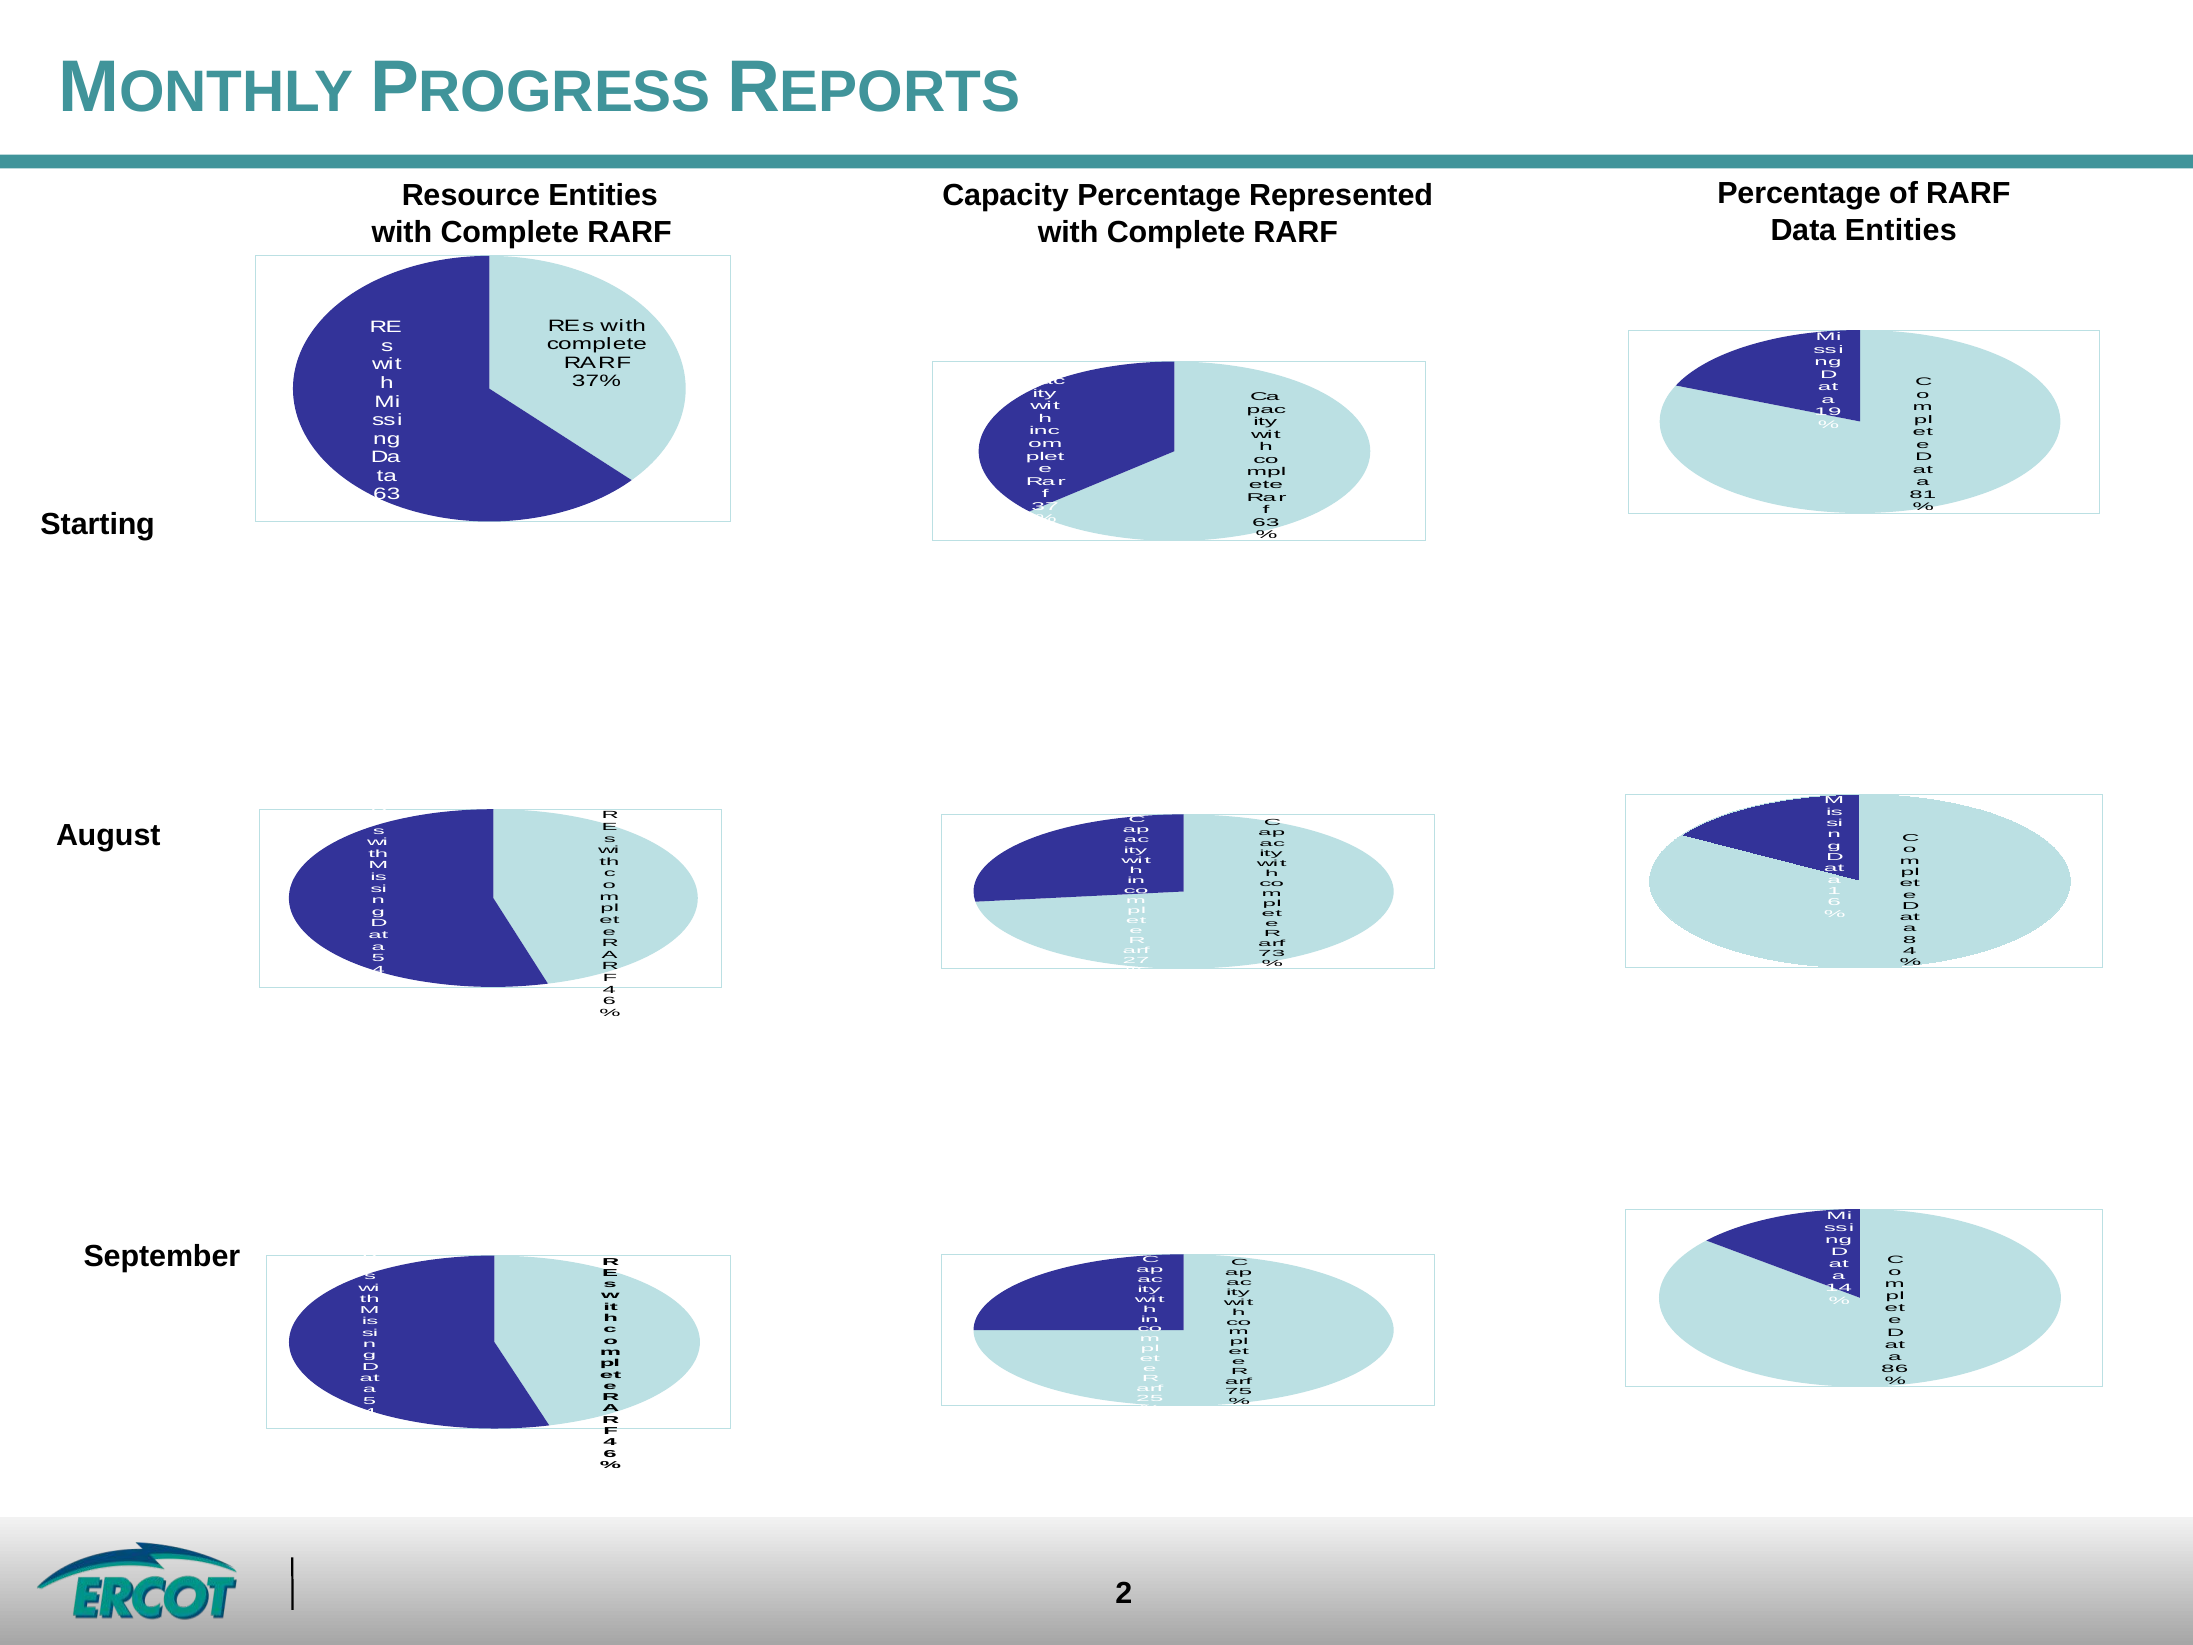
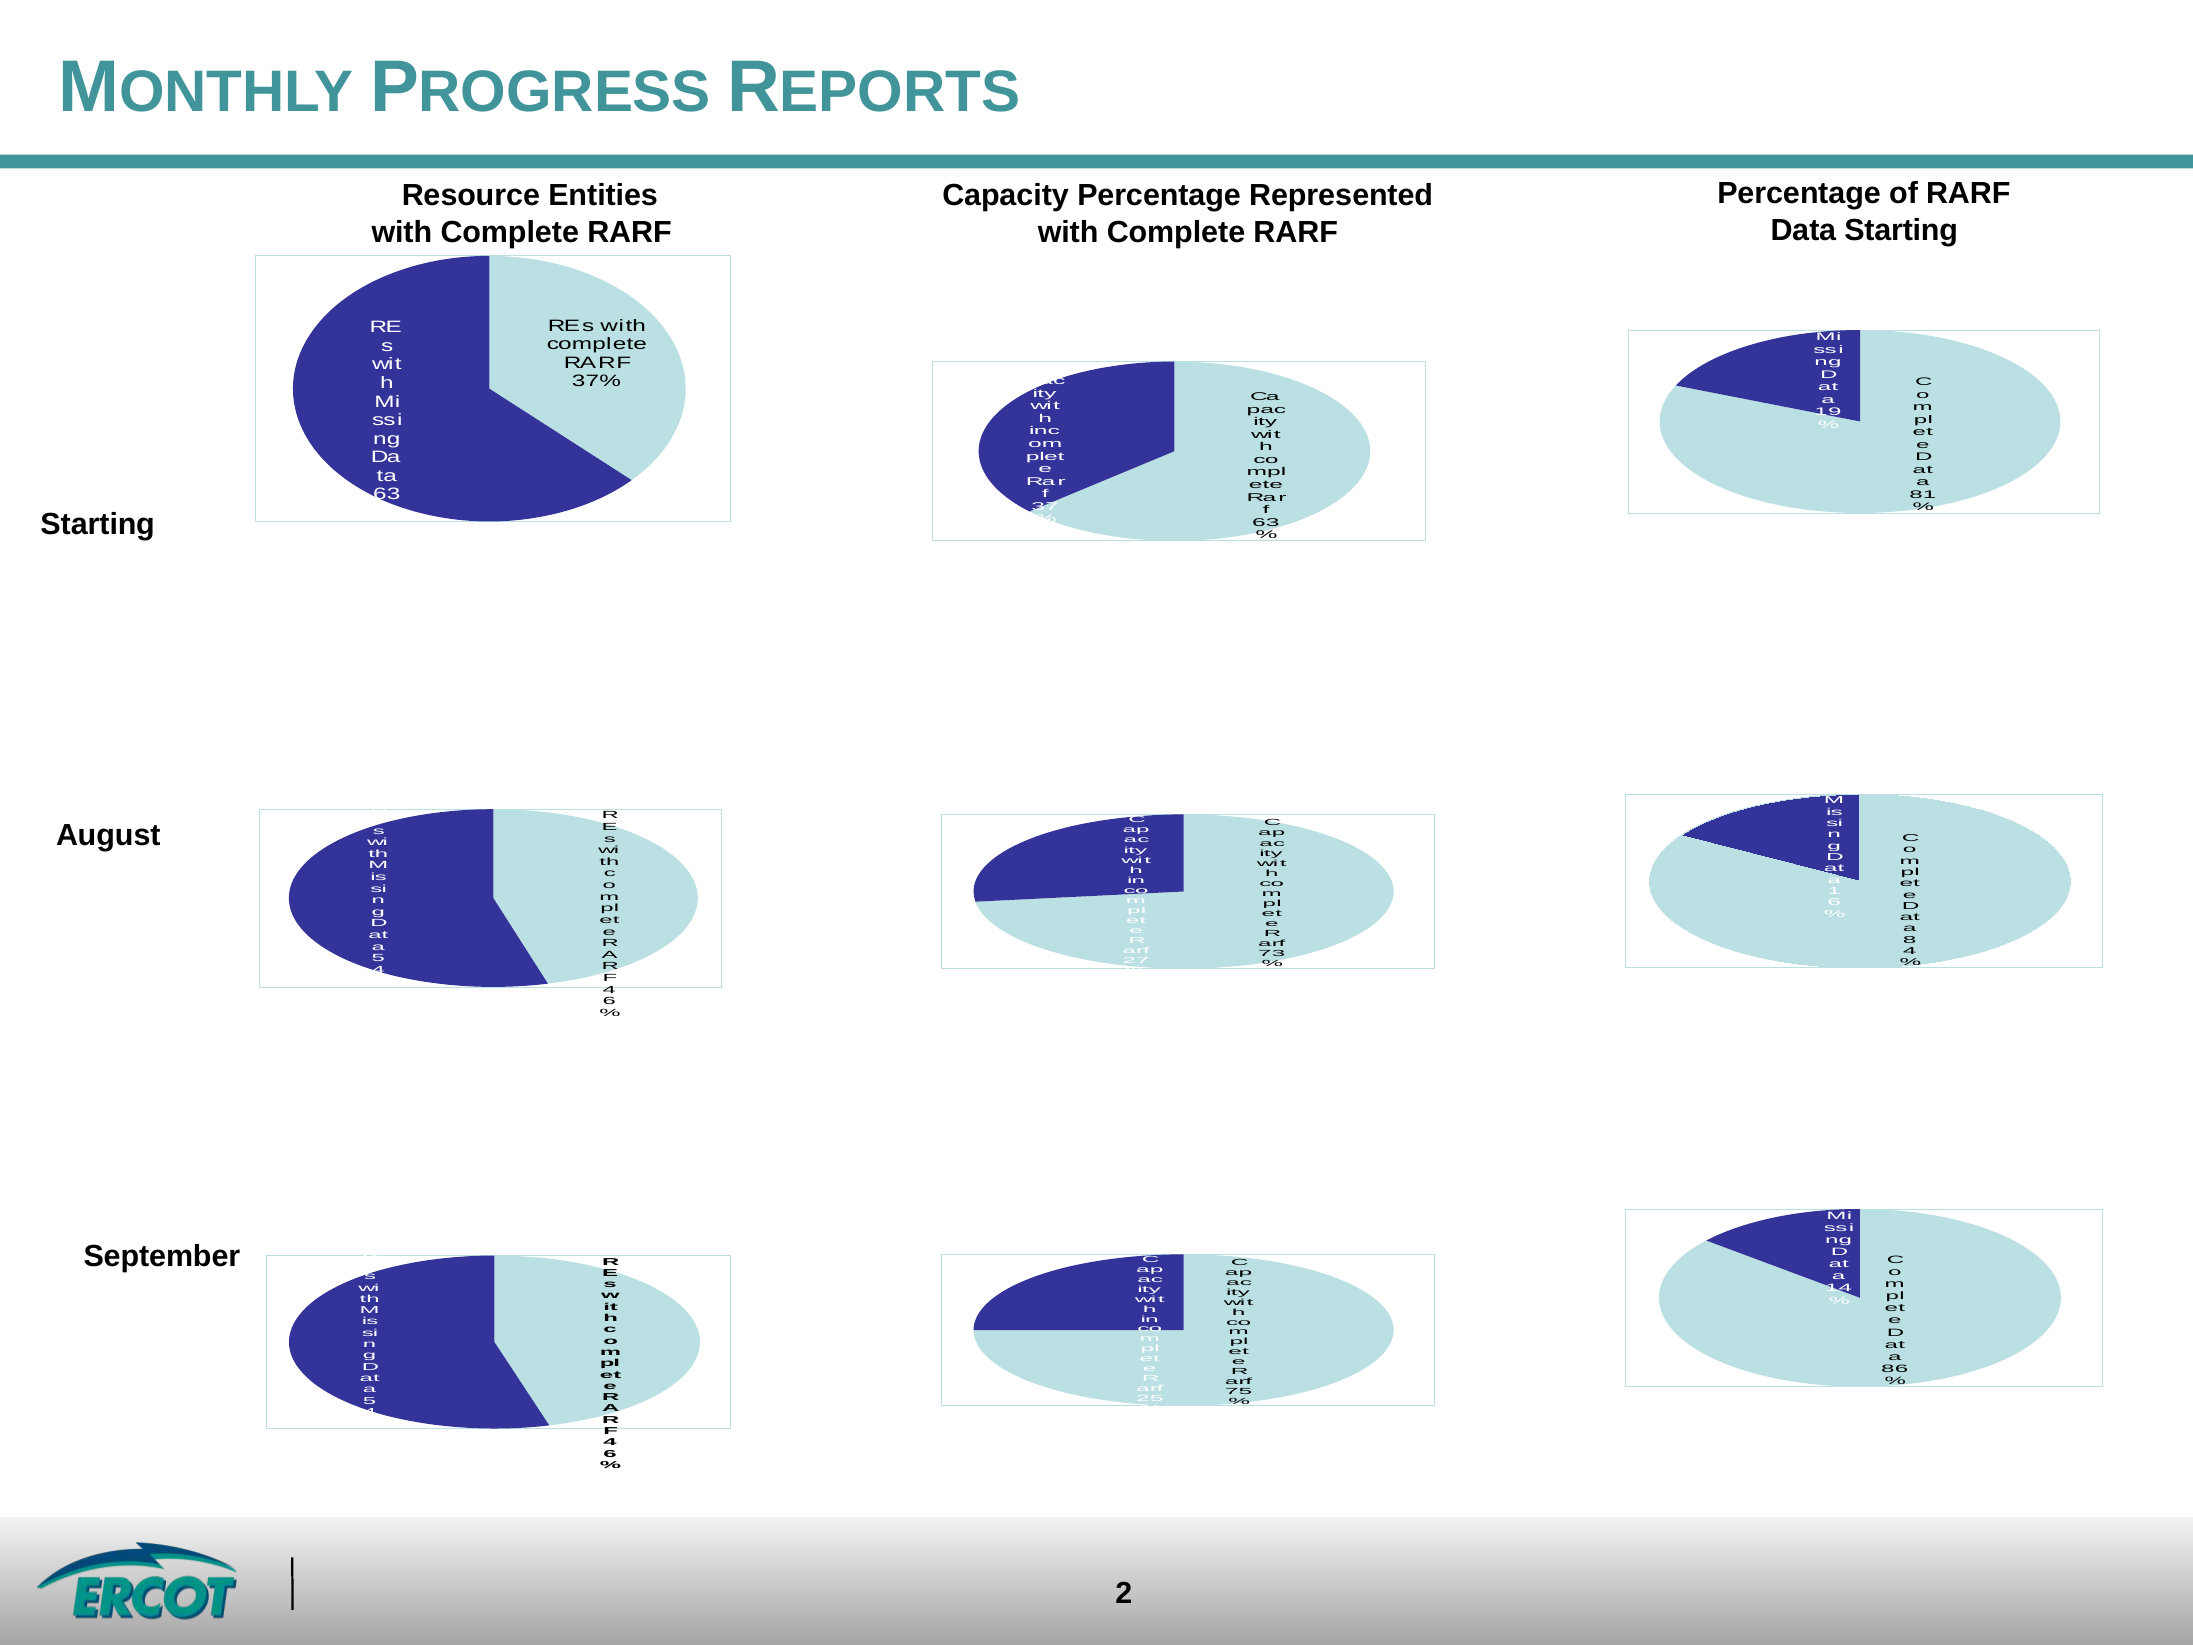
Data Entities: Entities -> Starting
